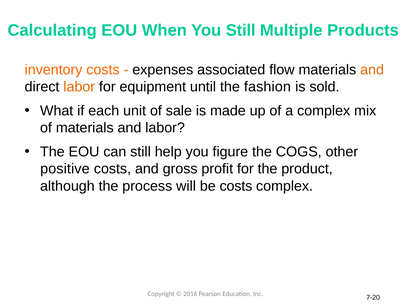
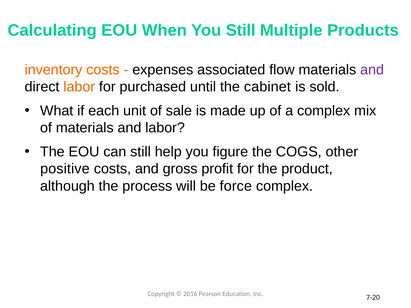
and at (372, 70) colour: orange -> purple
equipment: equipment -> purchased
fashion: fashion -> cabinet
be costs: costs -> force
